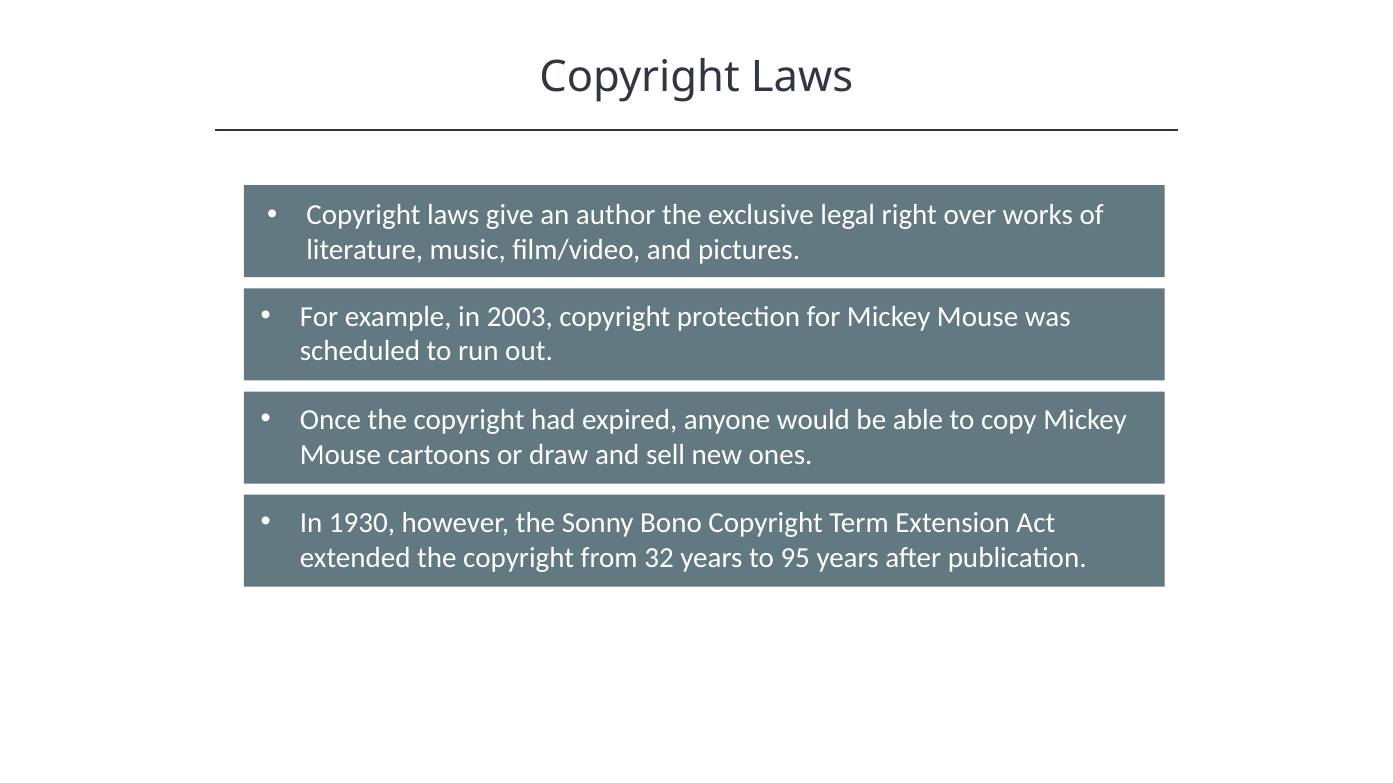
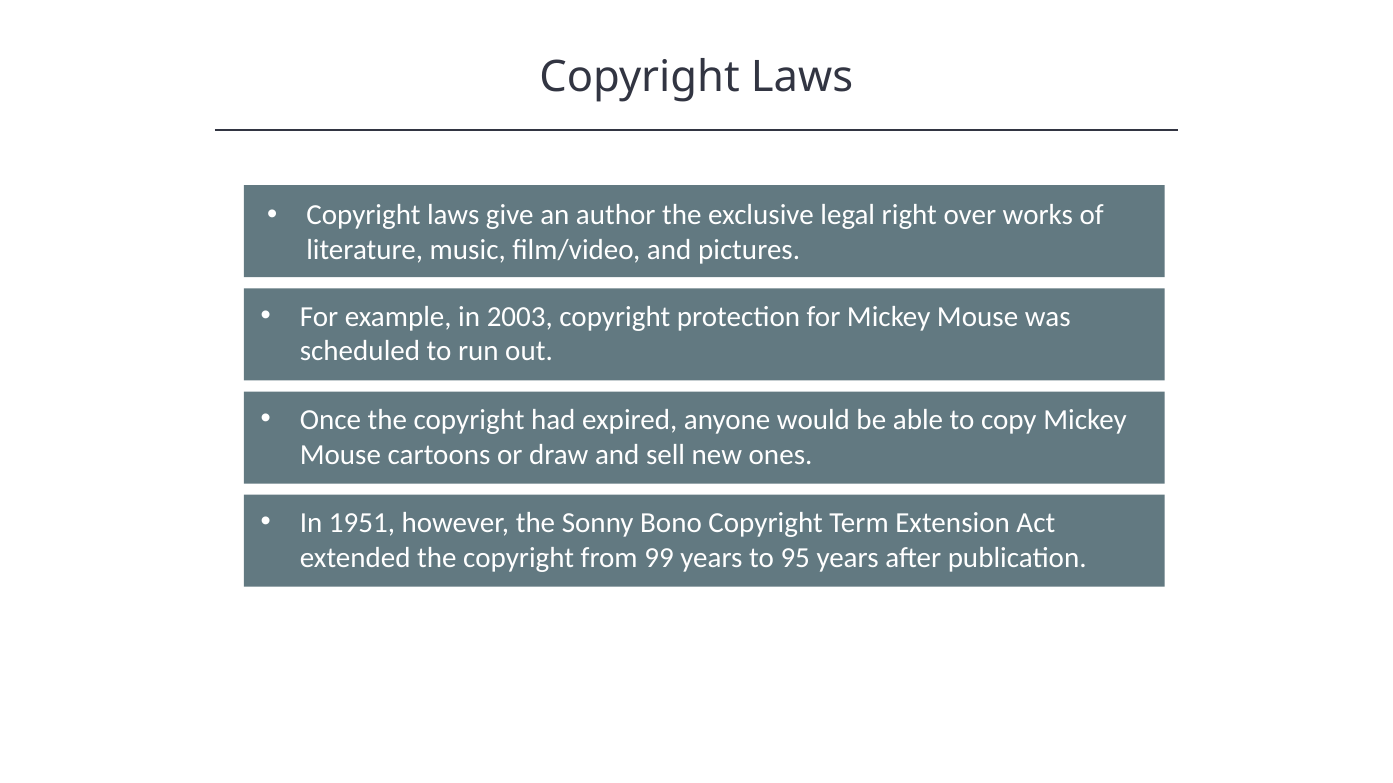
1930: 1930 -> 1951
32: 32 -> 99
